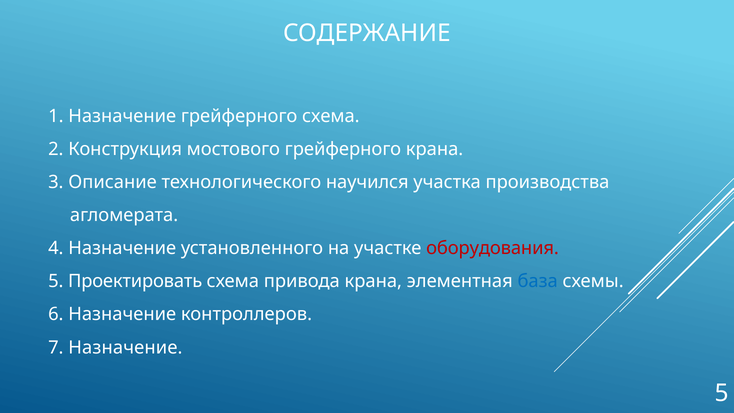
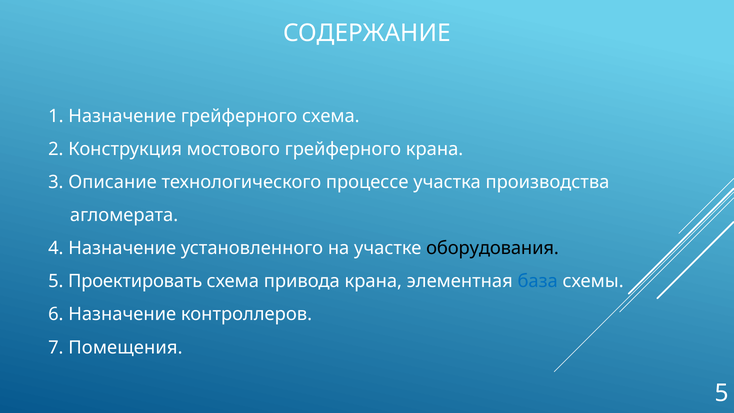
научился: научился -> процессе
оборудования colour: red -> black
7 Назначение: Назначение -> Помещения
